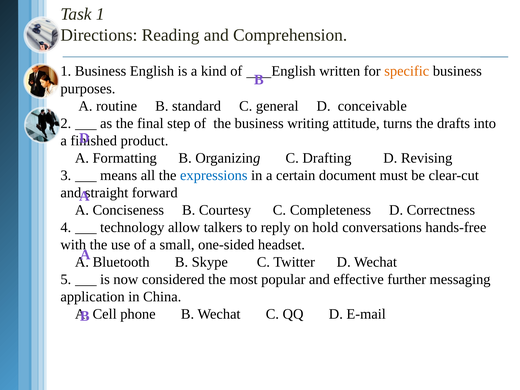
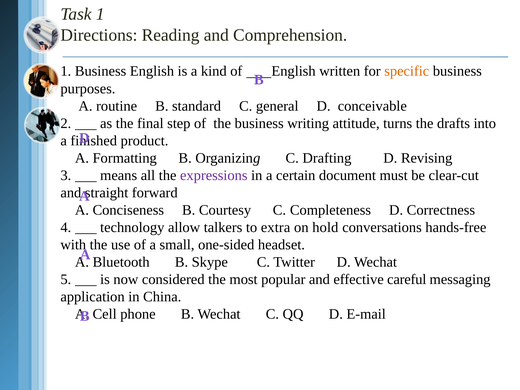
expressions colour: blue -> purple
reply: reply -> extra
further: further -> careful
